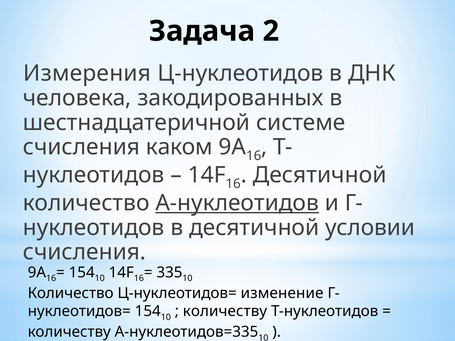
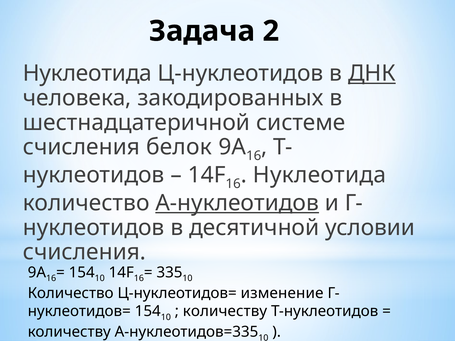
Измерения at (87, 73): Измерения -> Нуклеотида
ДНК underline: none -> present
каком: каком -> белок
Десятичной at (320, 175): Десятичной -> Нуклеотида
